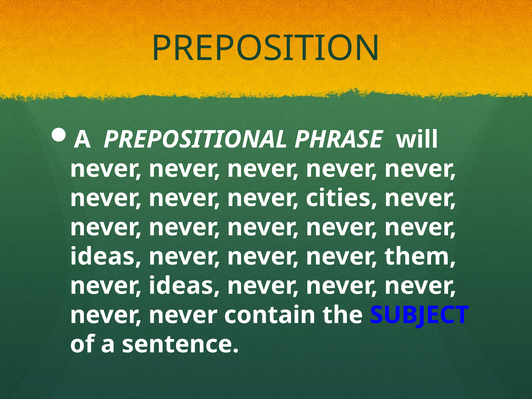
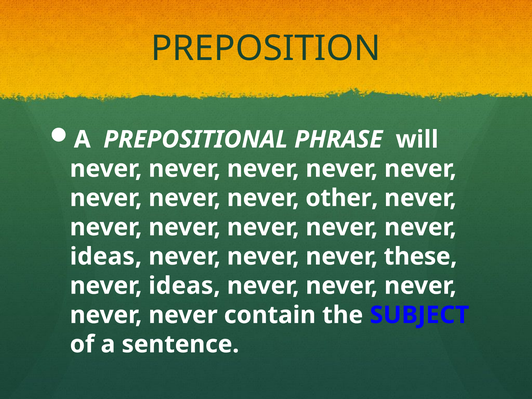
cities: cities -> other
them: them -> these
